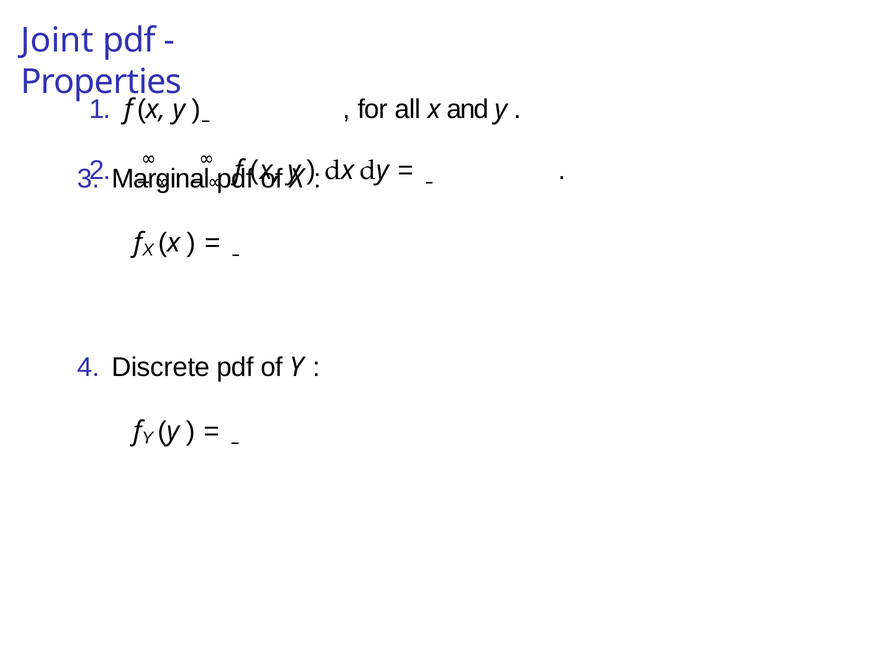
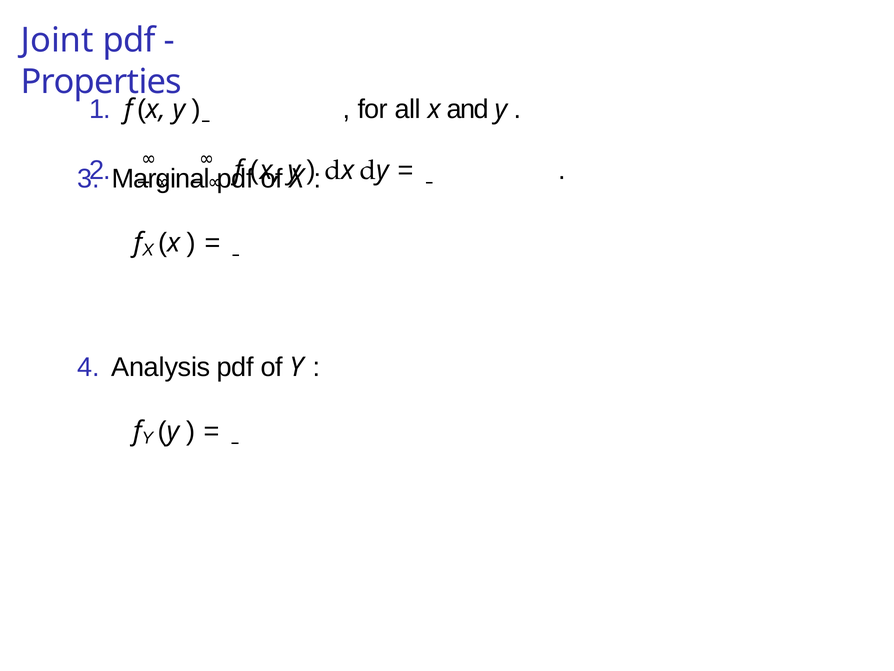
Discrete: Discrete -> Analysis
